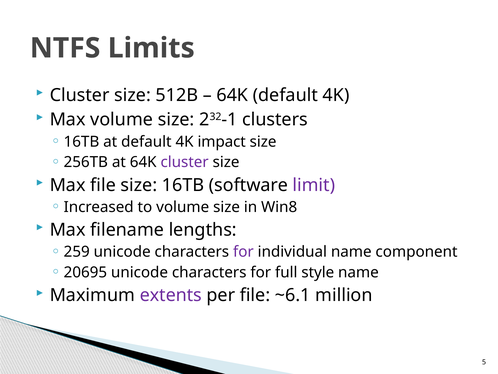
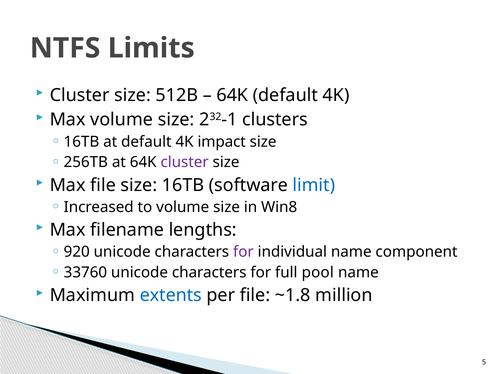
limit colour: purple -> blue
259: 259 -> 920
20695: 20695 -> 33760
style: style -> pool
extents colour: purple -> blue
~6.1: ~6.1 -> ~1.8
